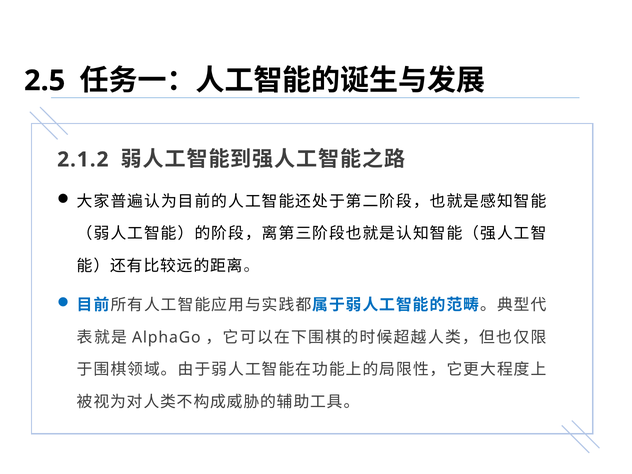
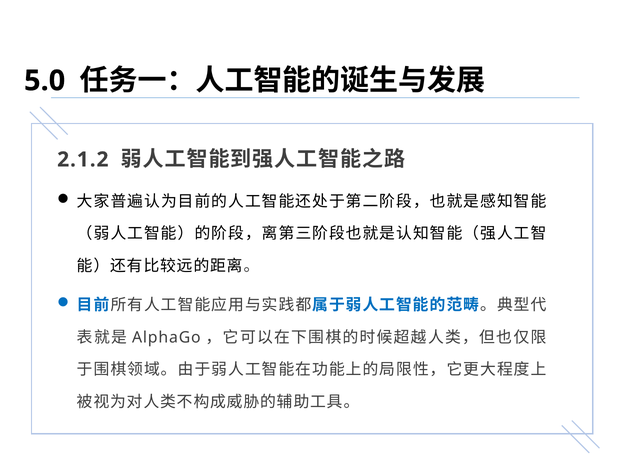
2.5: 2.5 -> 5.0
